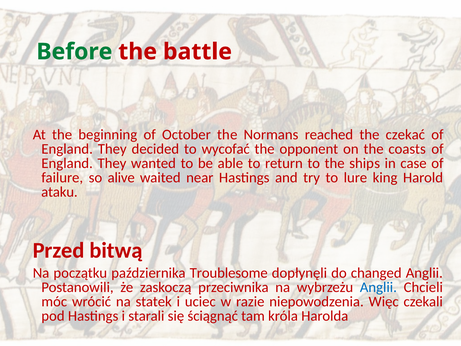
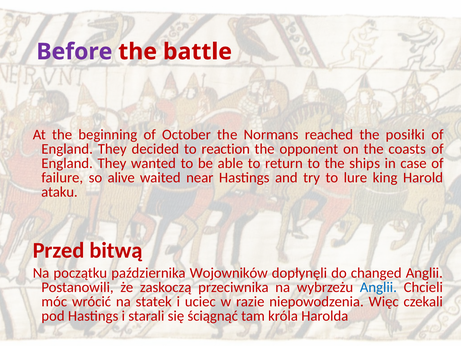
Before colour: green -> purple
czekać: czekać -> posiłki
wycofać: wycofać -> reaction
Troublesome: Troublesome -> Wojowników
